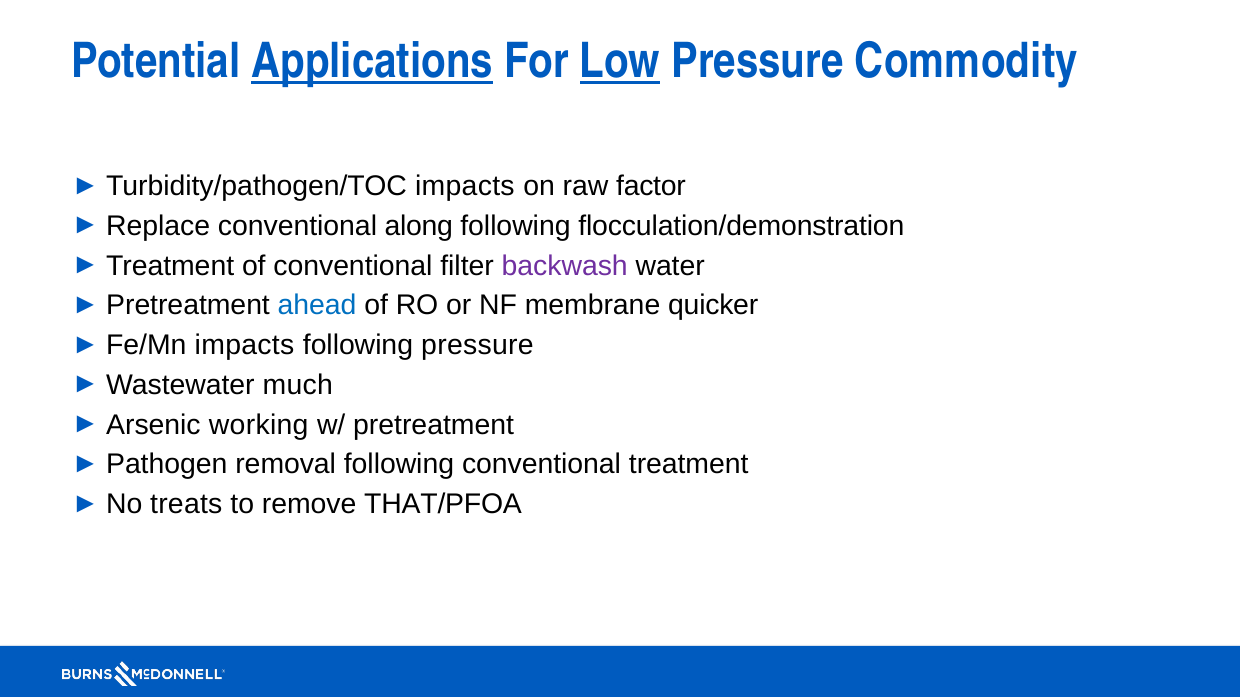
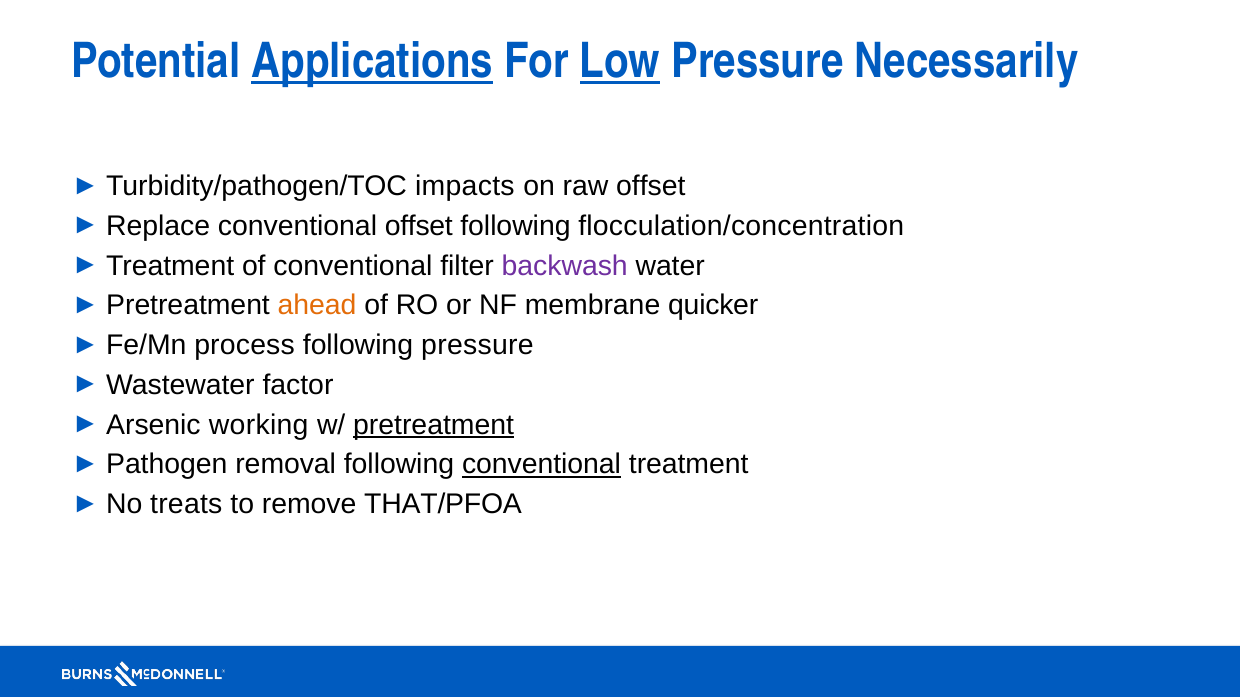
Commodity: Commodity -> Necessarily
raw factor: factor -> offset
conventional along: along -> offset
flocculation/demonstration: flocculation/demonstration -> flocculation/concentration
ahead colour: blue -> orange
impacts at (244, 345): impacts -> process
much: much -> factor
pretreatment underline: none -> present
conventional at (542, 465) underline: none -> present
